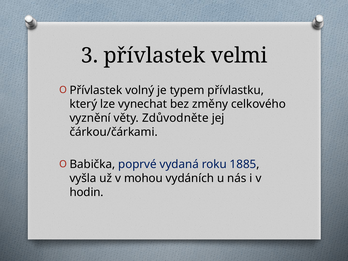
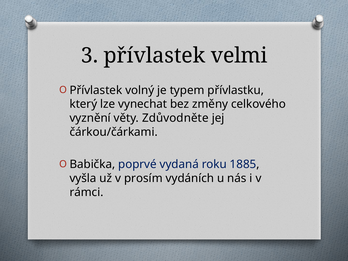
mohou: mohou -> prosím
hodin: hodin -> rámci
